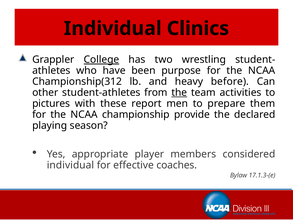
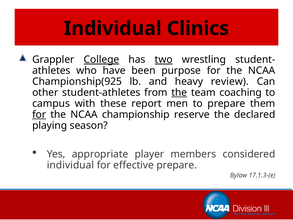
two underline: none -> present
Championship(312: Championship(312 -> Championship(925
before: before -> review
activities: activities -> coaching
pictures: pictures -> campus
for at (39, 114) underline: none -> present
provide: provide -> reserve
effective coaches: coaches -> prepare
